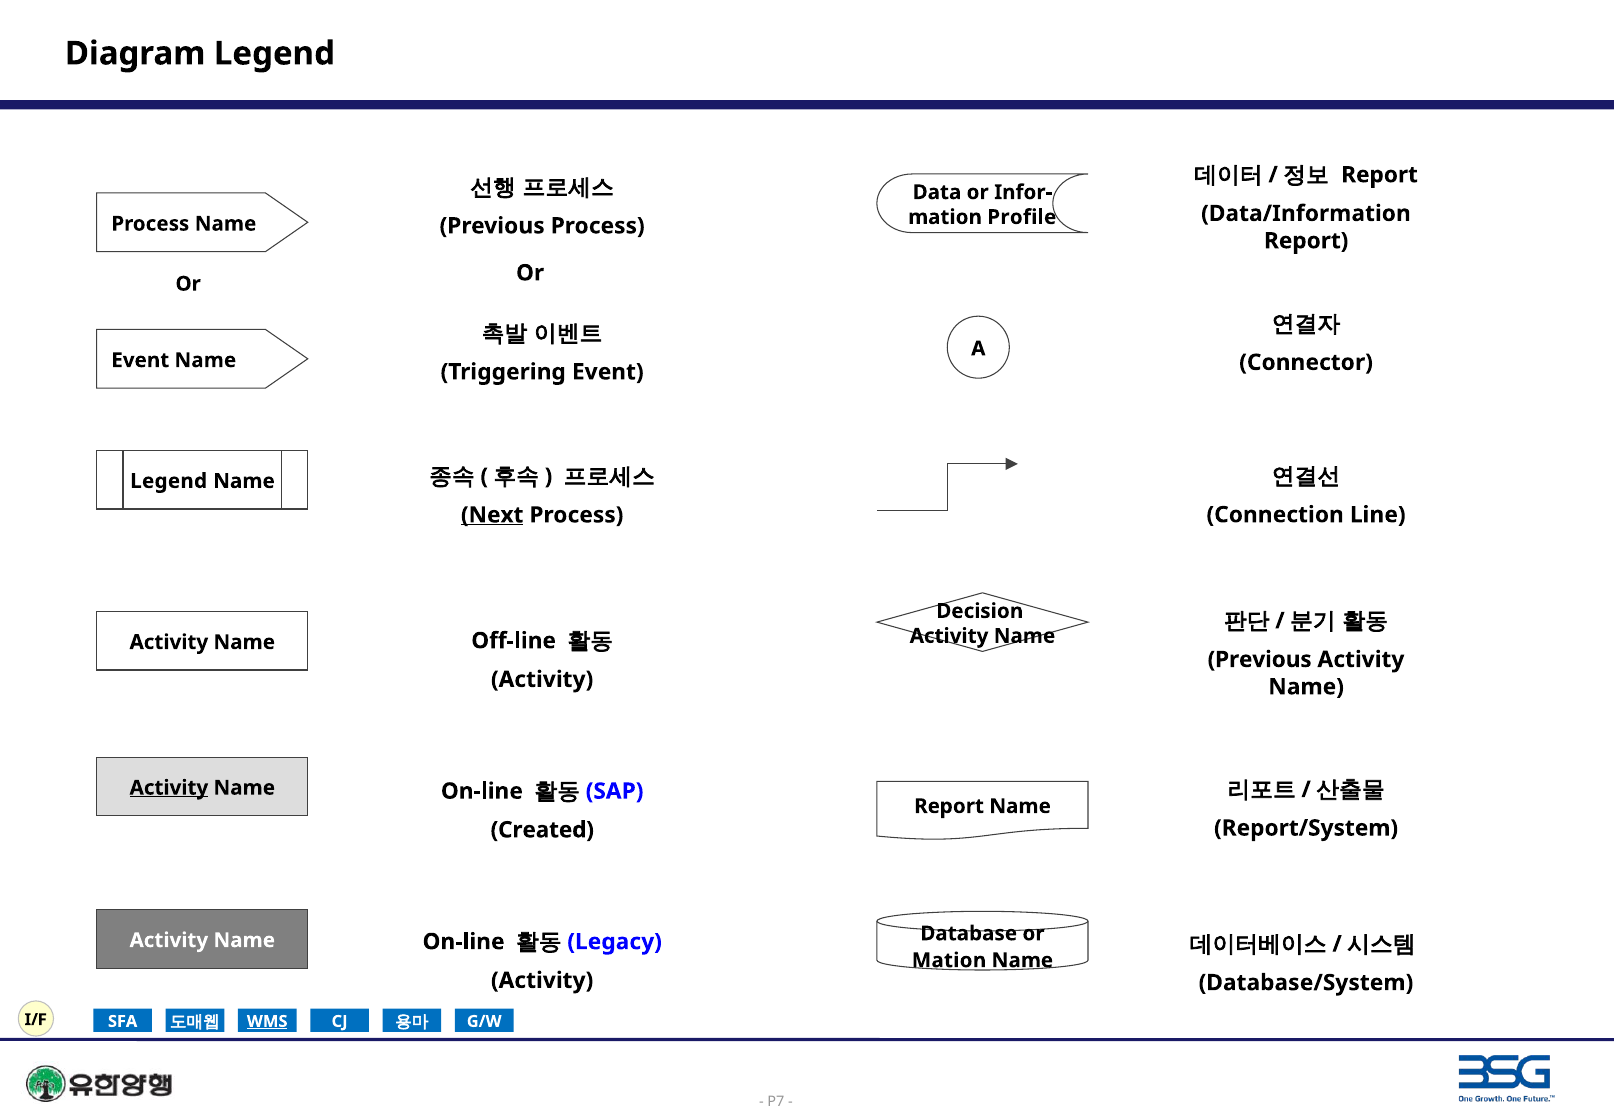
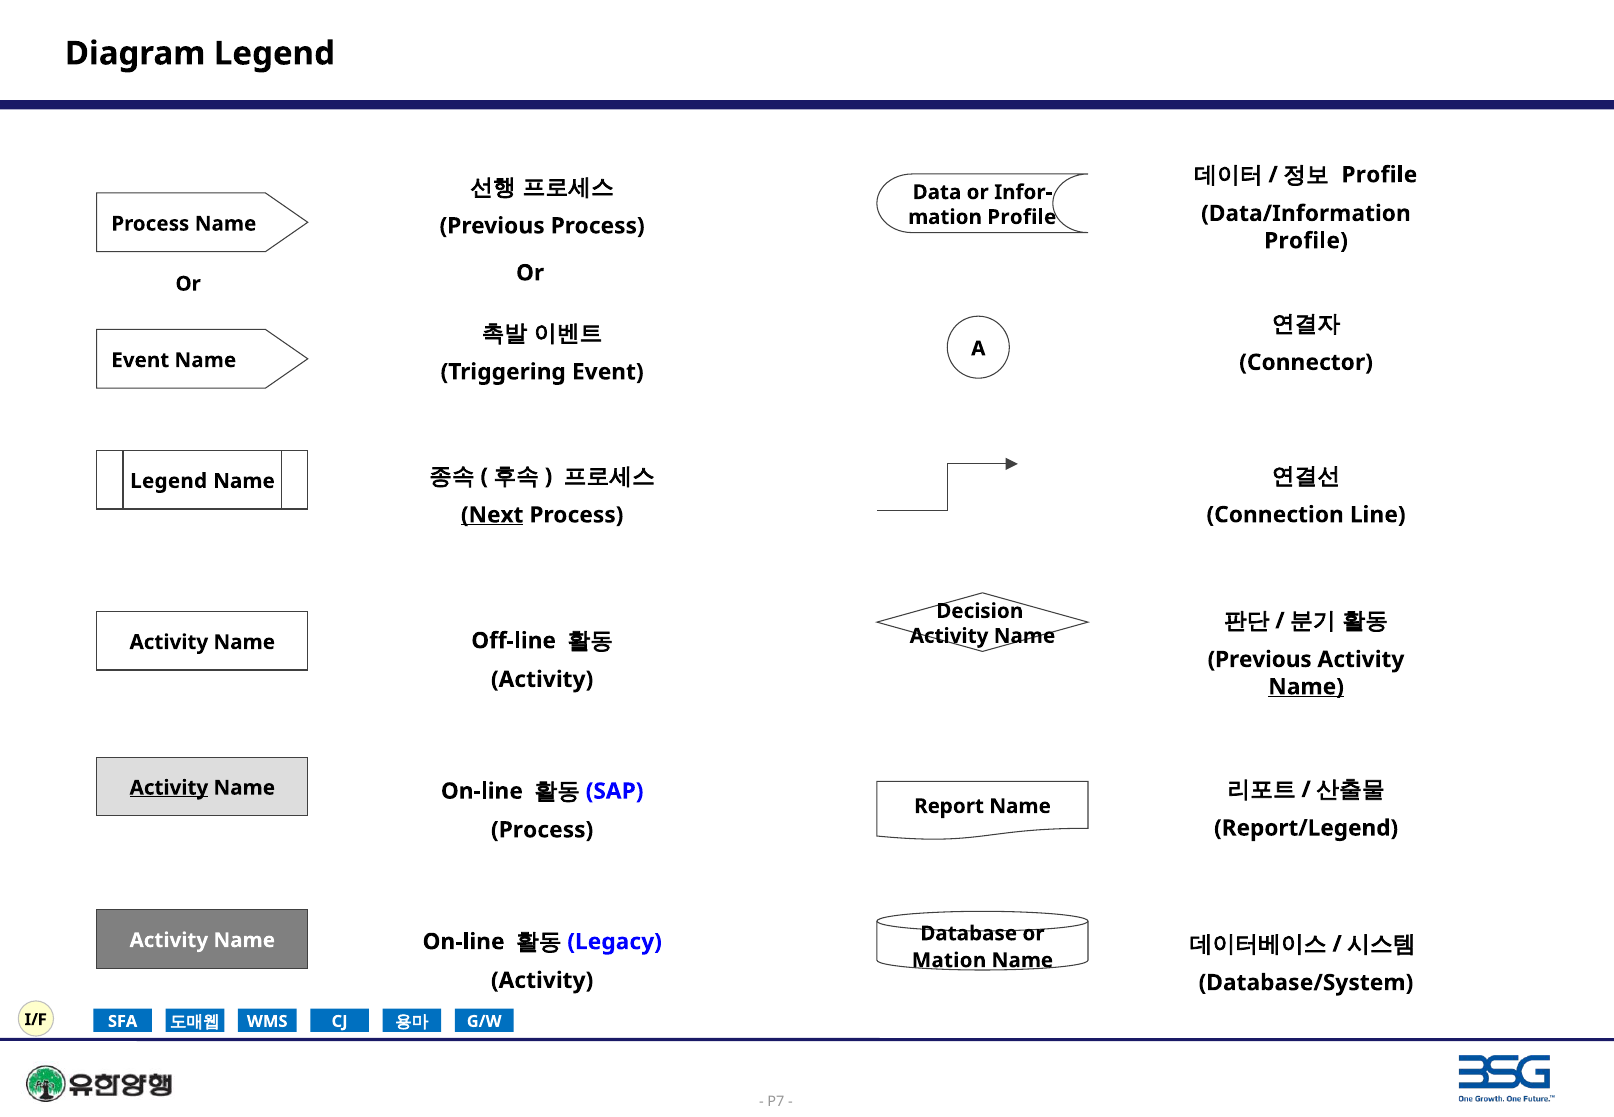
Report at (1380, 175): Report -> Profile
Report at (1306, 241): Report -> Profile
Name at (1306, 687) underline: none -> present
Report/System: Report/System -> Report/Legend
Created at (542, 830): Created -> Process
WMS underline: present -> none
